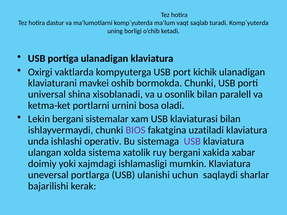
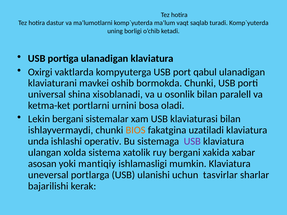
kichik: kichik -> qabul
BIOS colour: purple -> orange
doimiy: doimiy -> asosan
xajmdagi: xajmdagi -> mantiqiy
saqlaydi: saqlaydi -> tasvirlar
